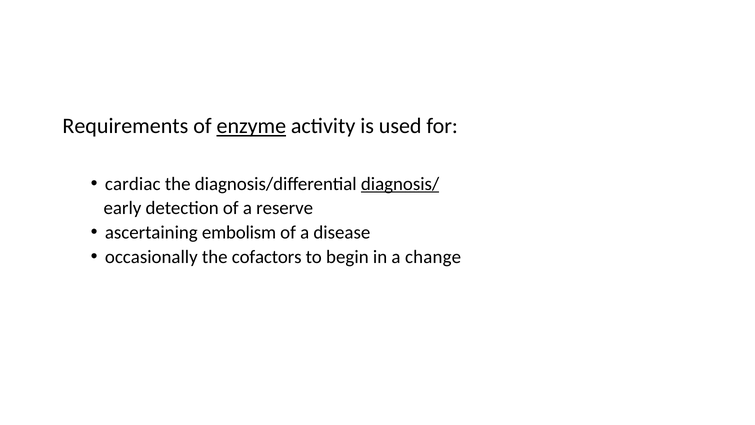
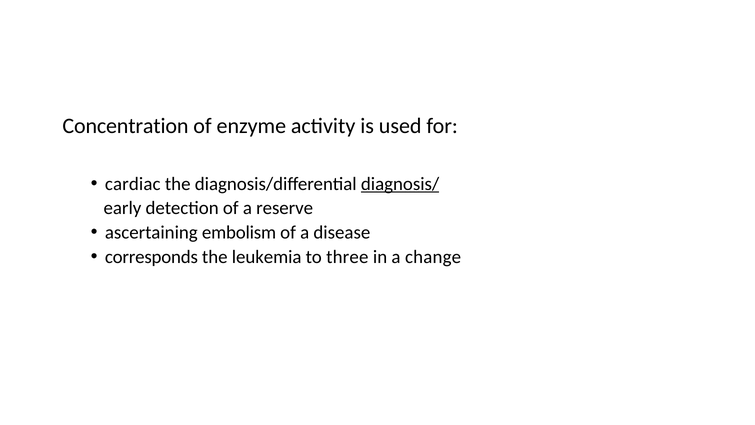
Requirements: Requirements -> Concentration
enzyme underline: present -> none
occasionally: occasionally -> corresponds
cofactors: cofactors -> leukemia
begin: begin -> three
